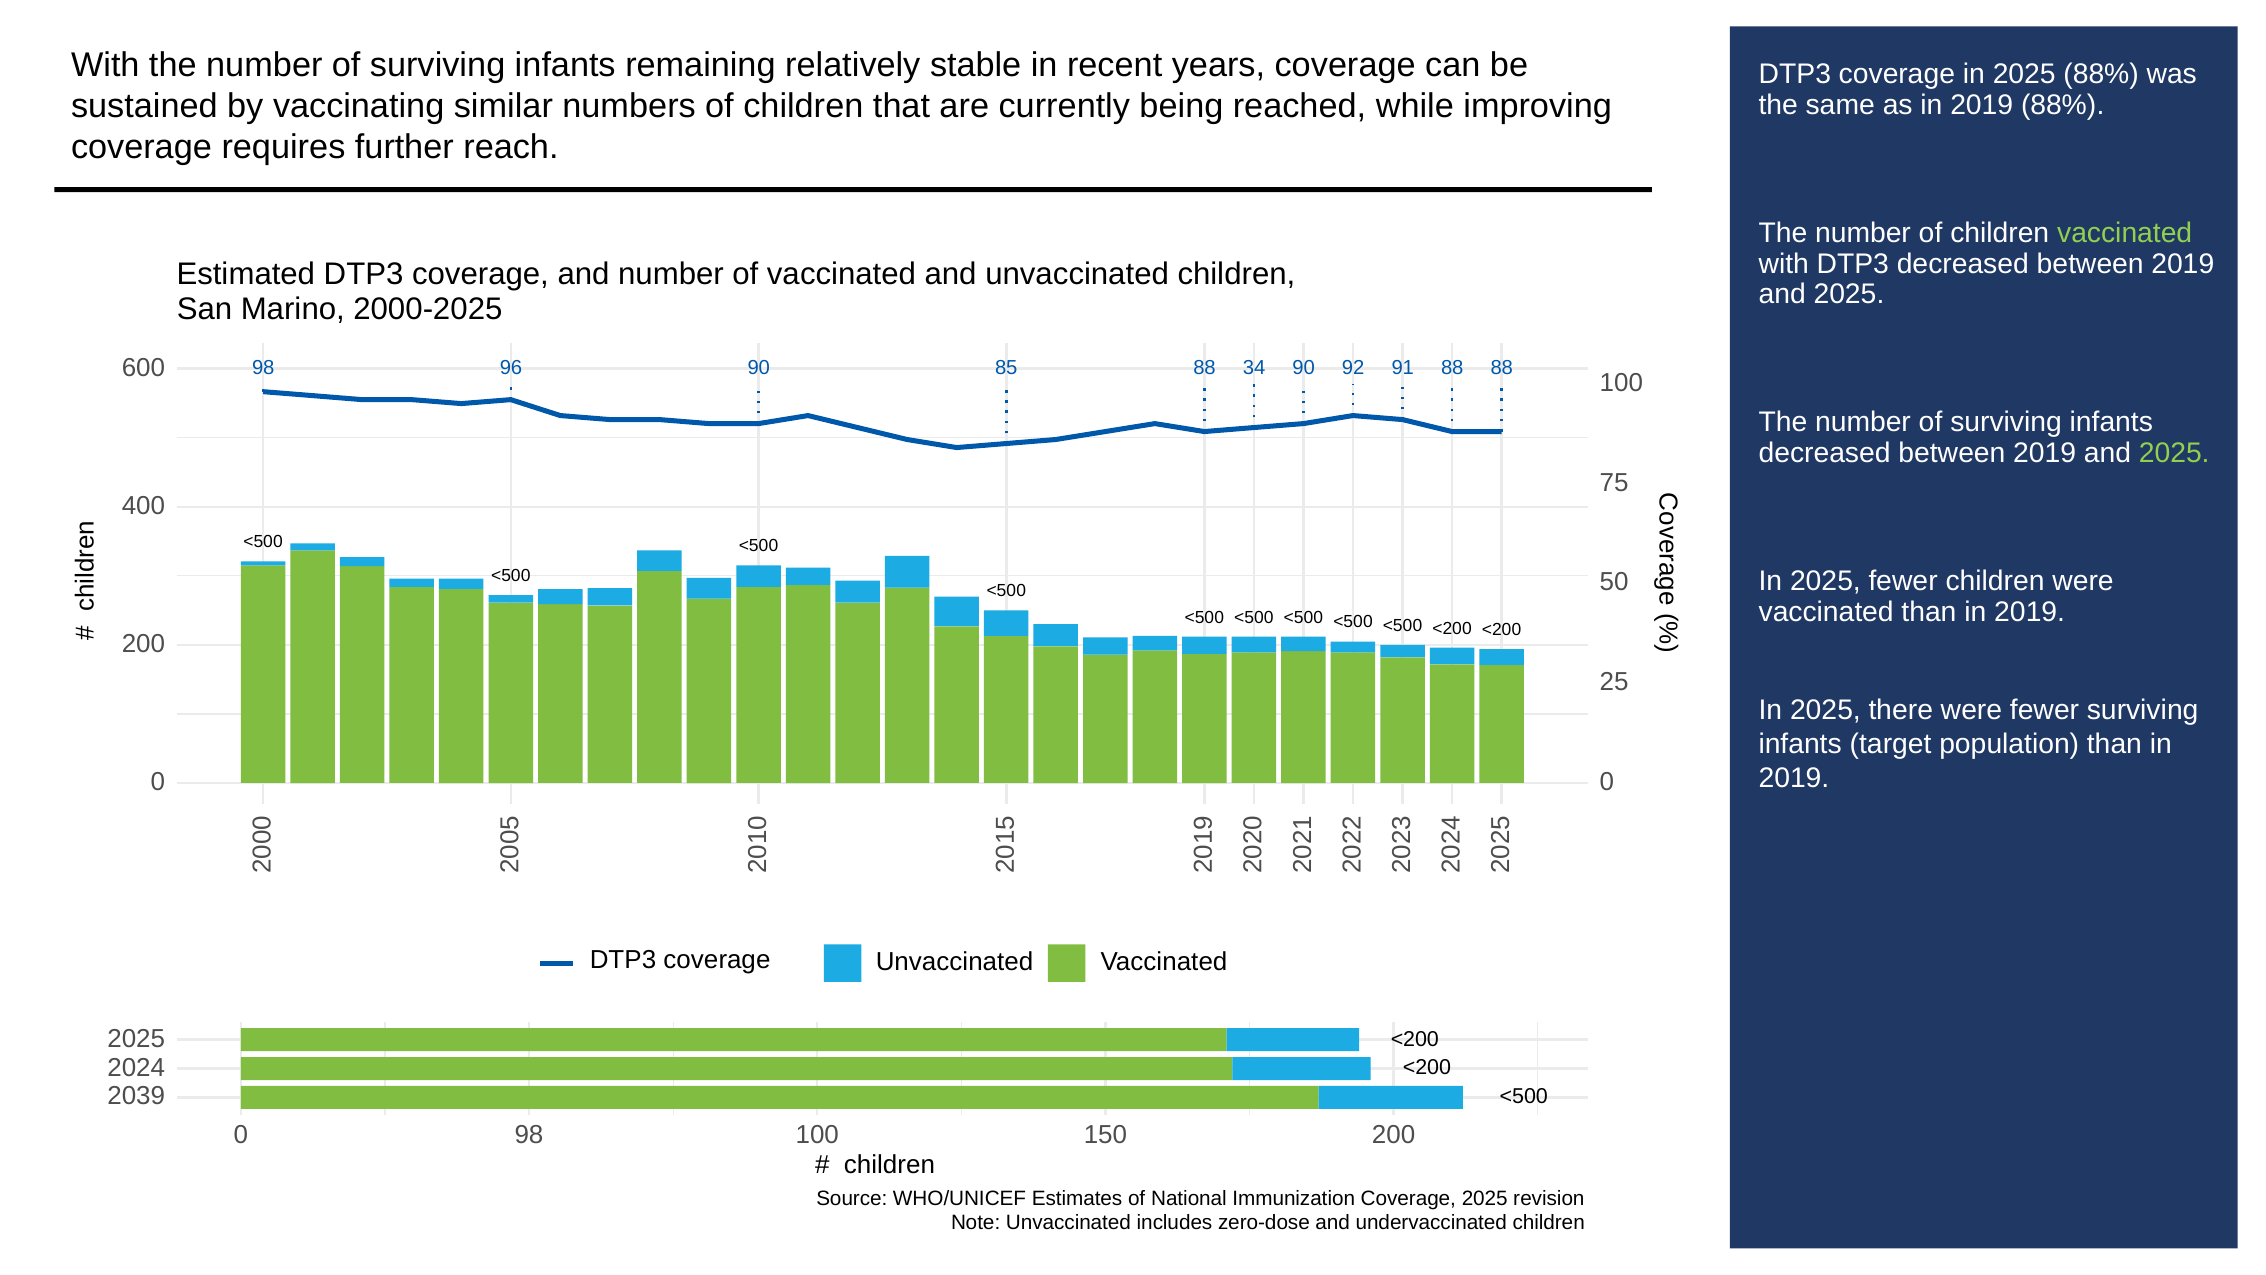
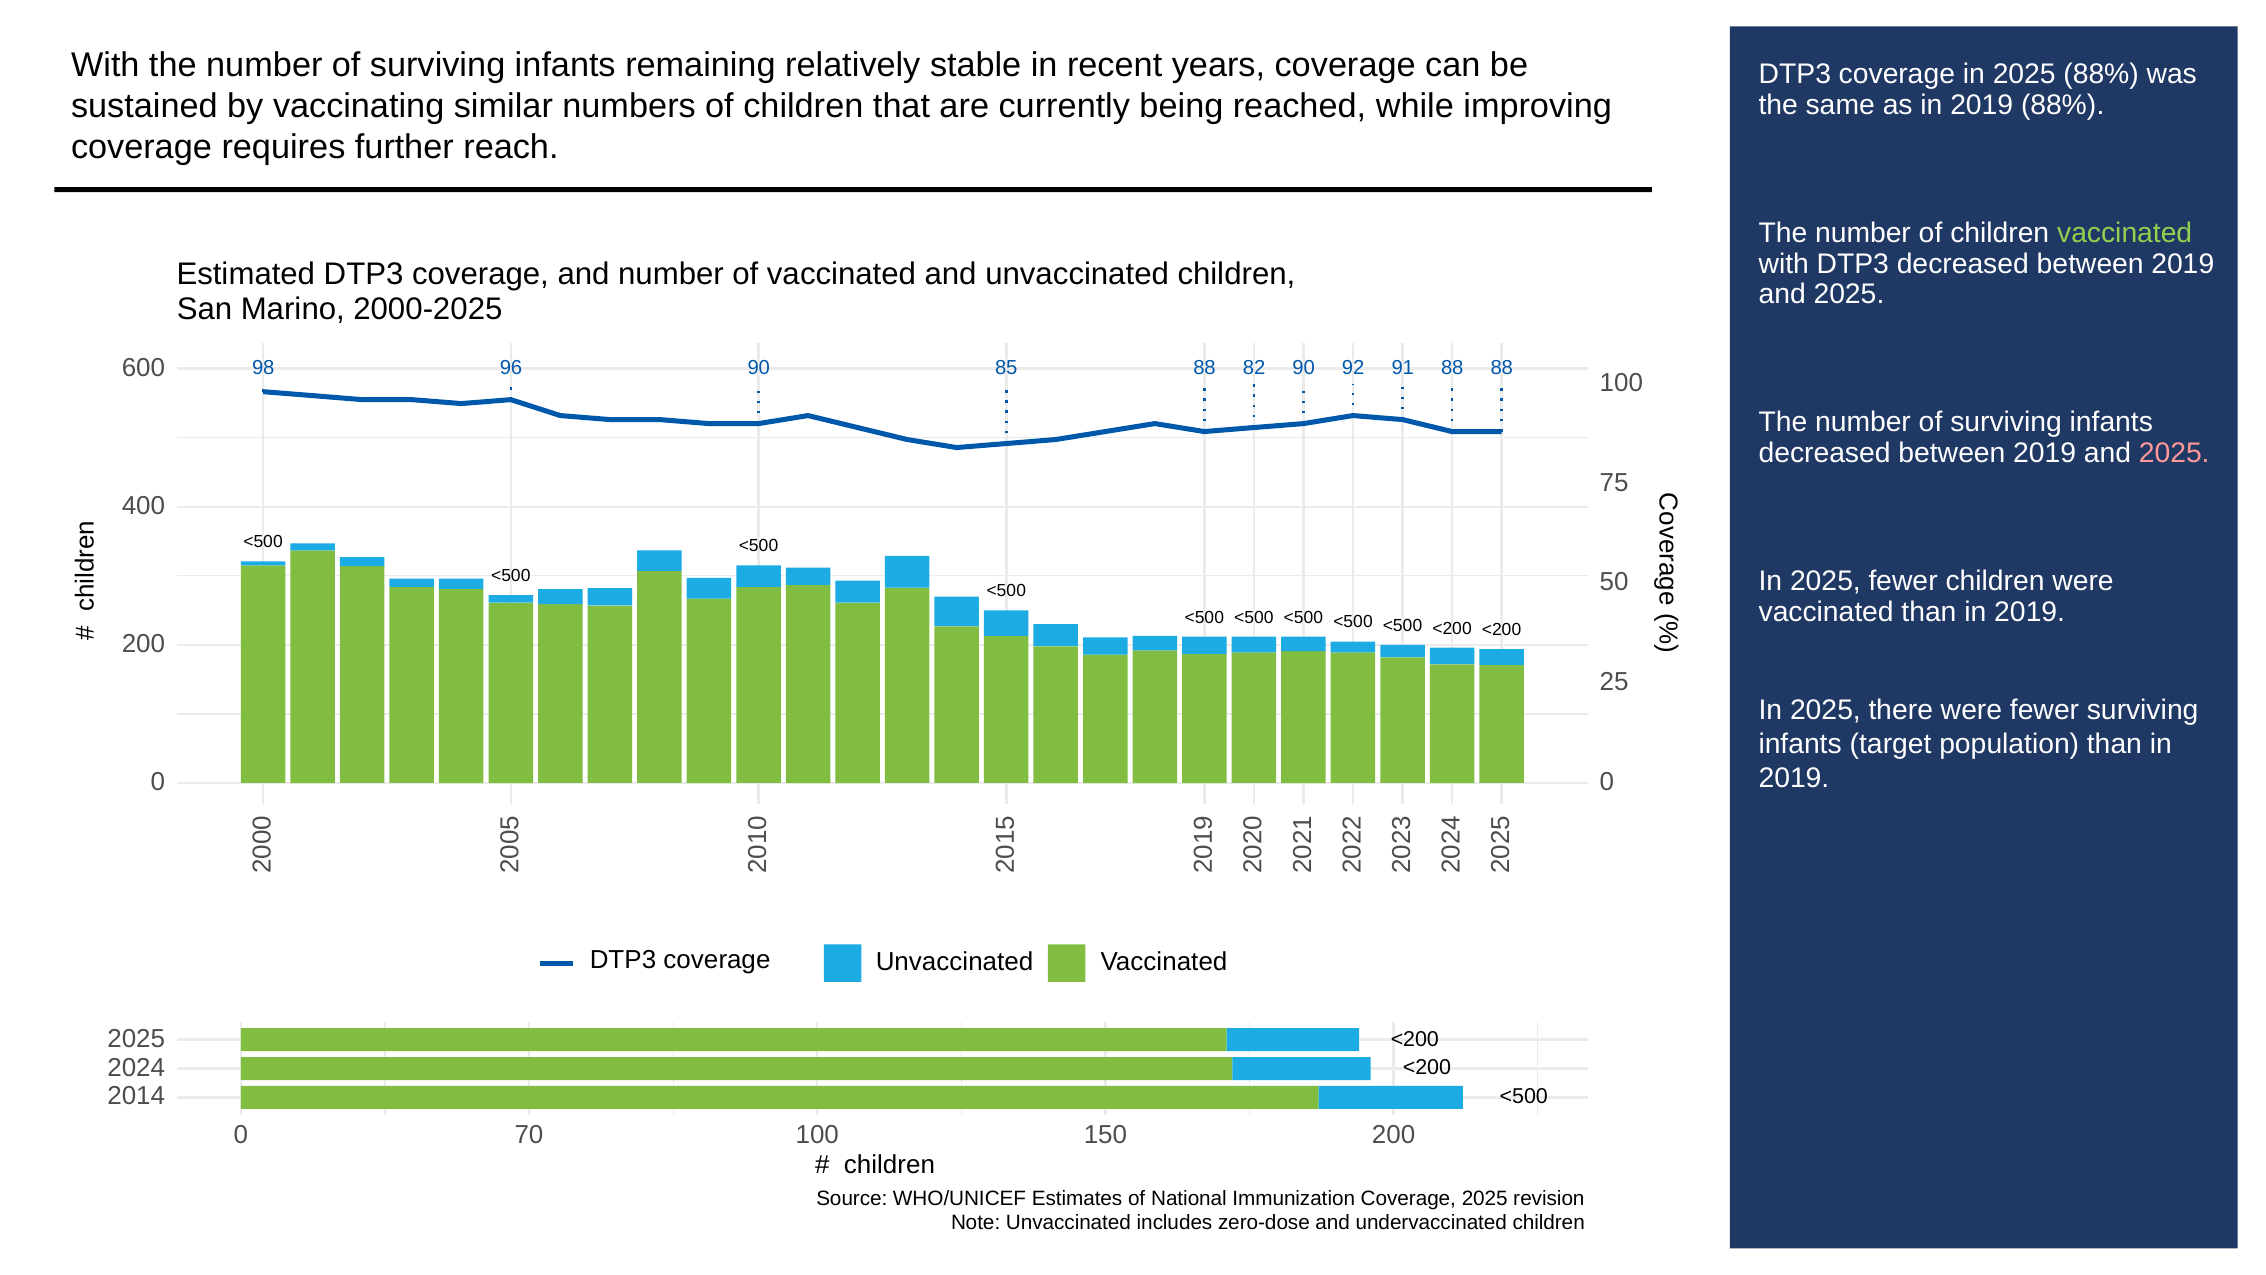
34: 34 -> 82
2025 at (2174, 453) colour: light green -> pink
2039: 2039 -> 2014
0 98: 98 -> 70
